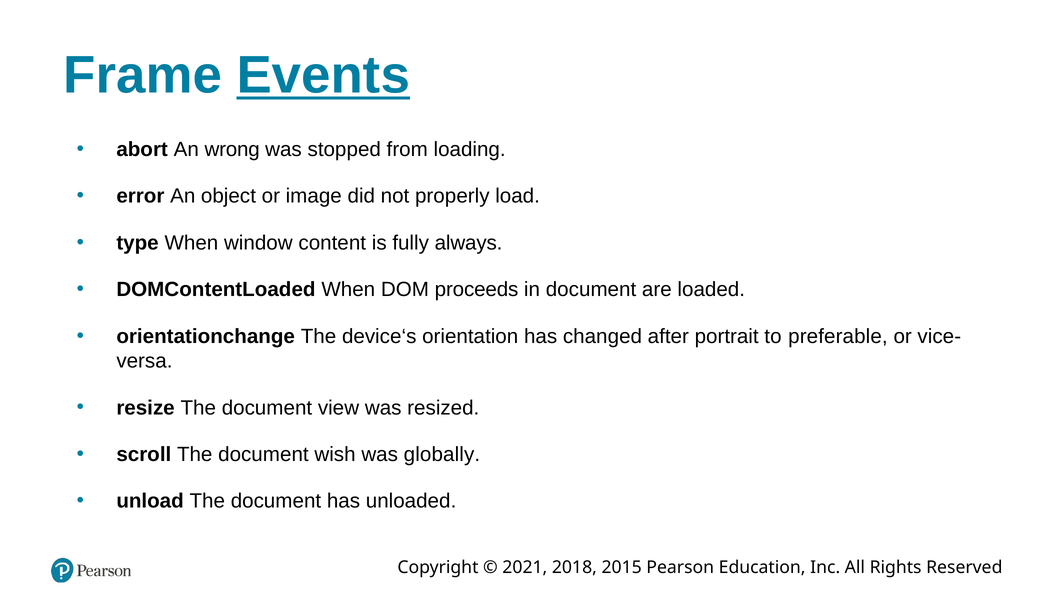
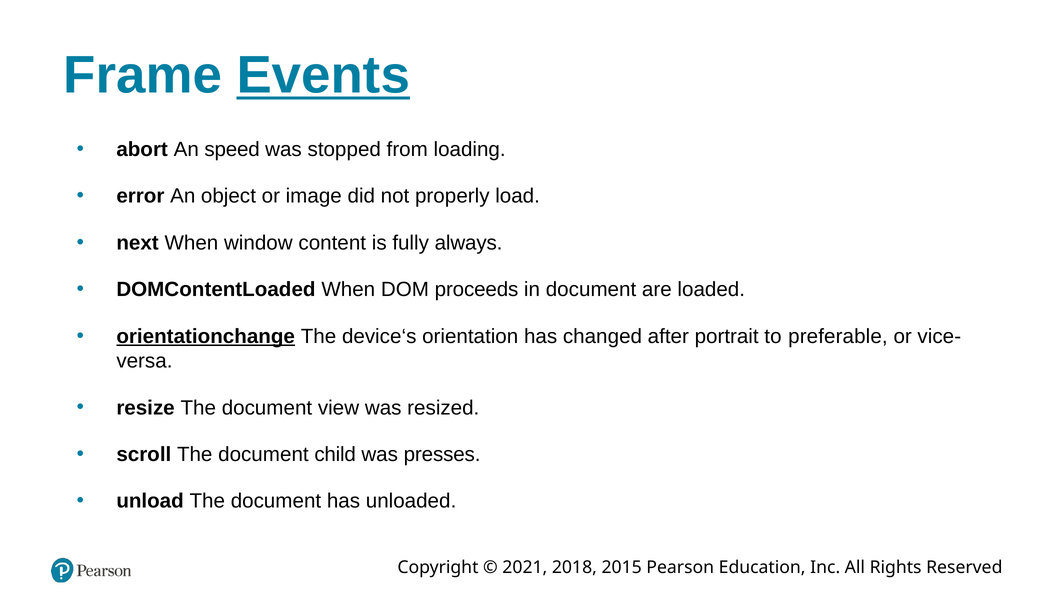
wrong: wrong -> speed
type: type -> next
orientationchange underline: none -> present
wish: wish -> child
globally: globally -> presses
